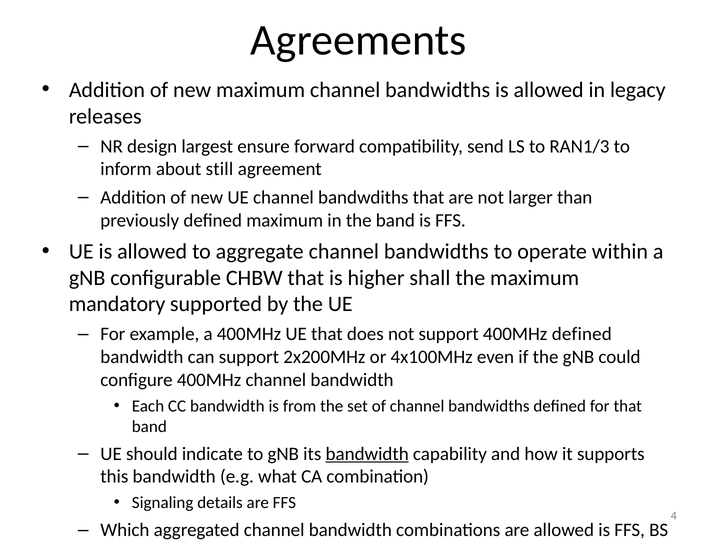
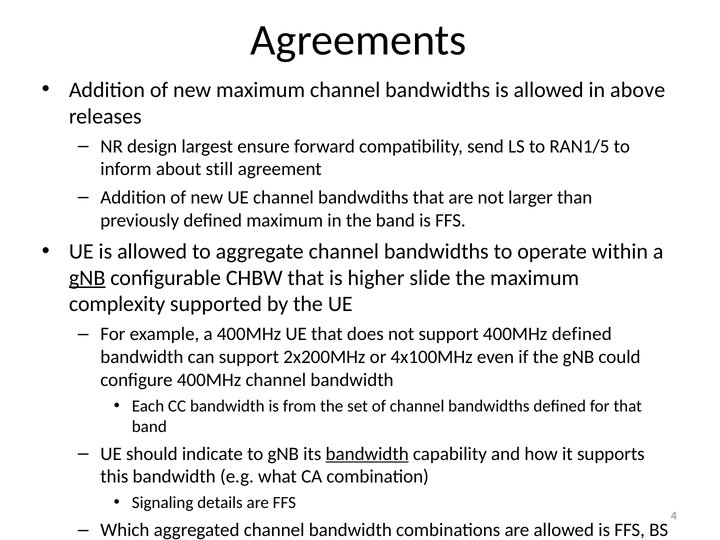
legacy: legacy -> above
RAN1/3: RAN1/3 -> RAN1/5
gNB at (87, 278) underline: none -> present
shall: shall -> slide
mandatory at (117, 304): mandatory -> complexity
